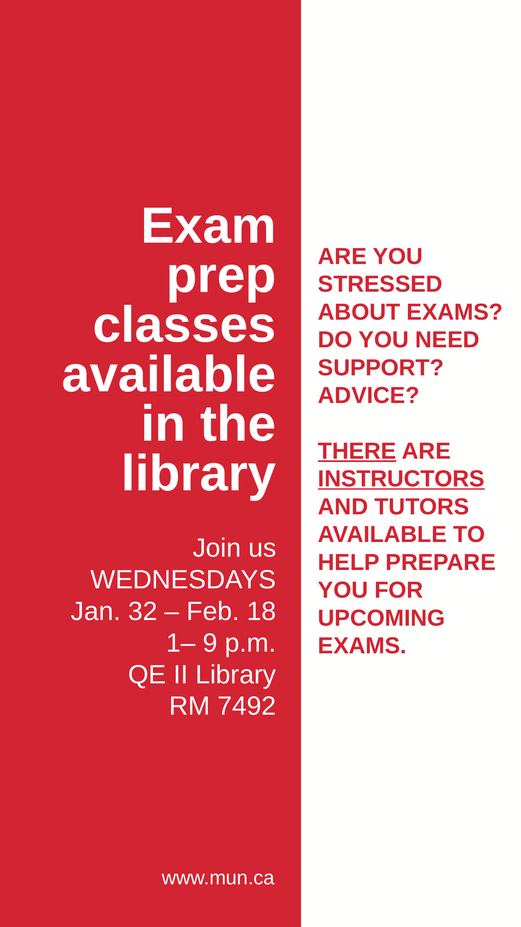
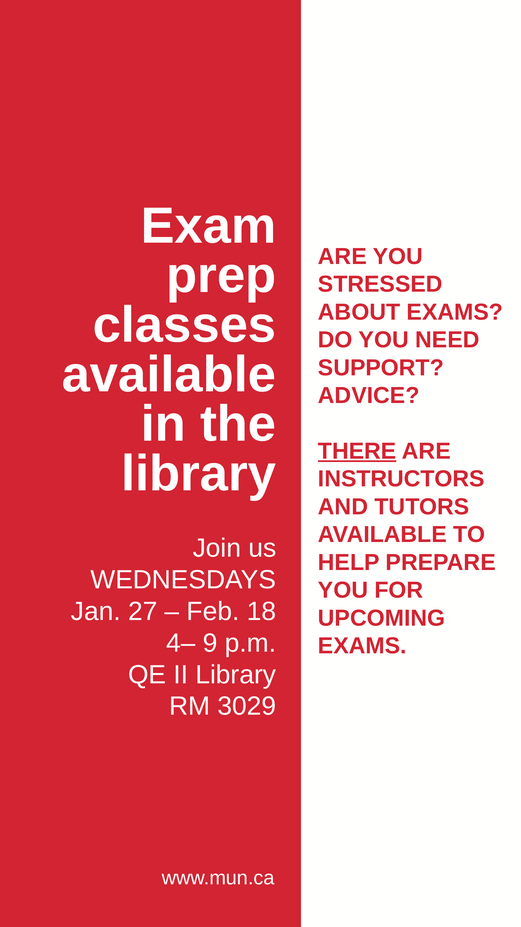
INSTRUCTORS underline: present -> none
32: 32 -> 27
1–: 1– -> 4–
7492: 7492 -> 3029
